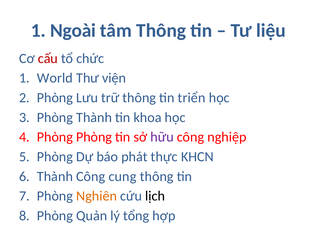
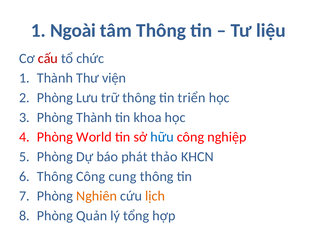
1 World: World -> Thành
Phòng Phòng: Phòng -> World
hữu colour: purple -> blue
thực: thực -> thảo
Thành at (55, 177): Thành -> Thông
lịch colour: black -> orange
